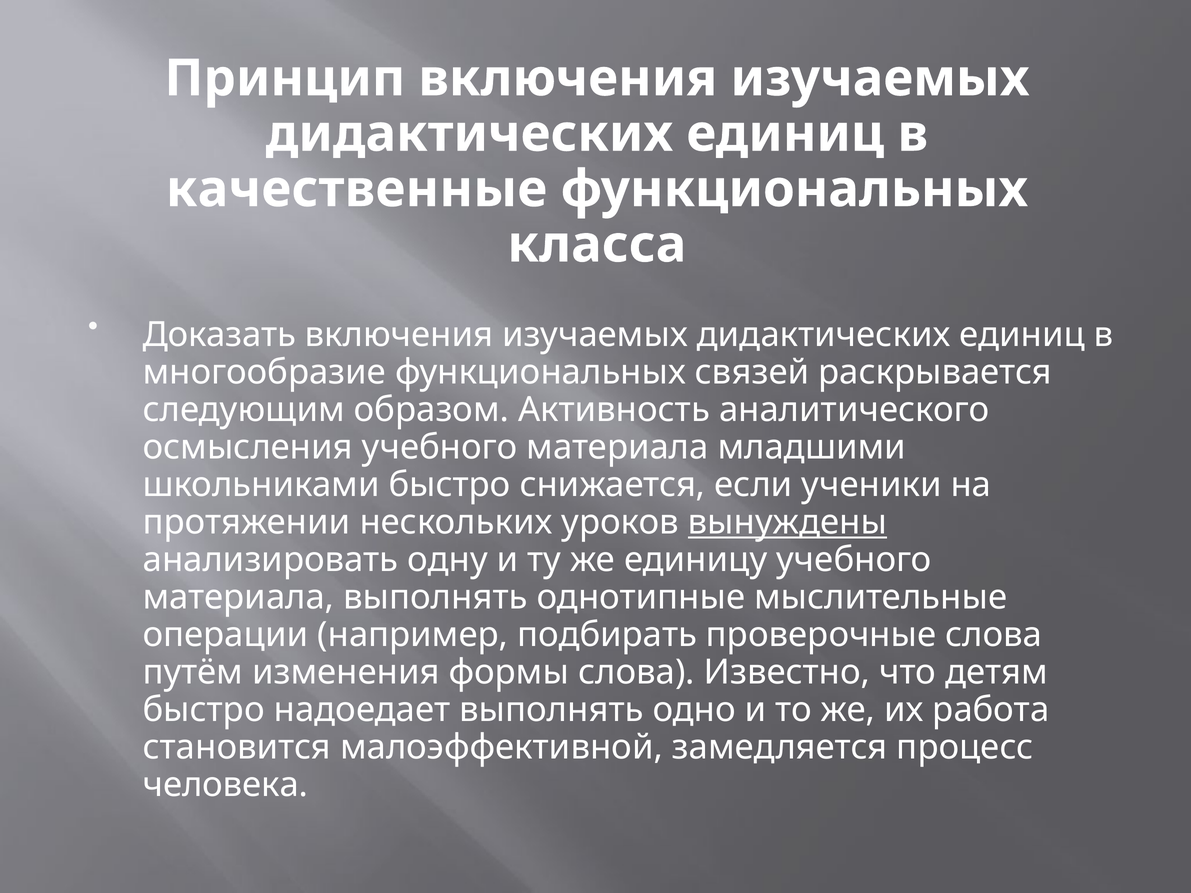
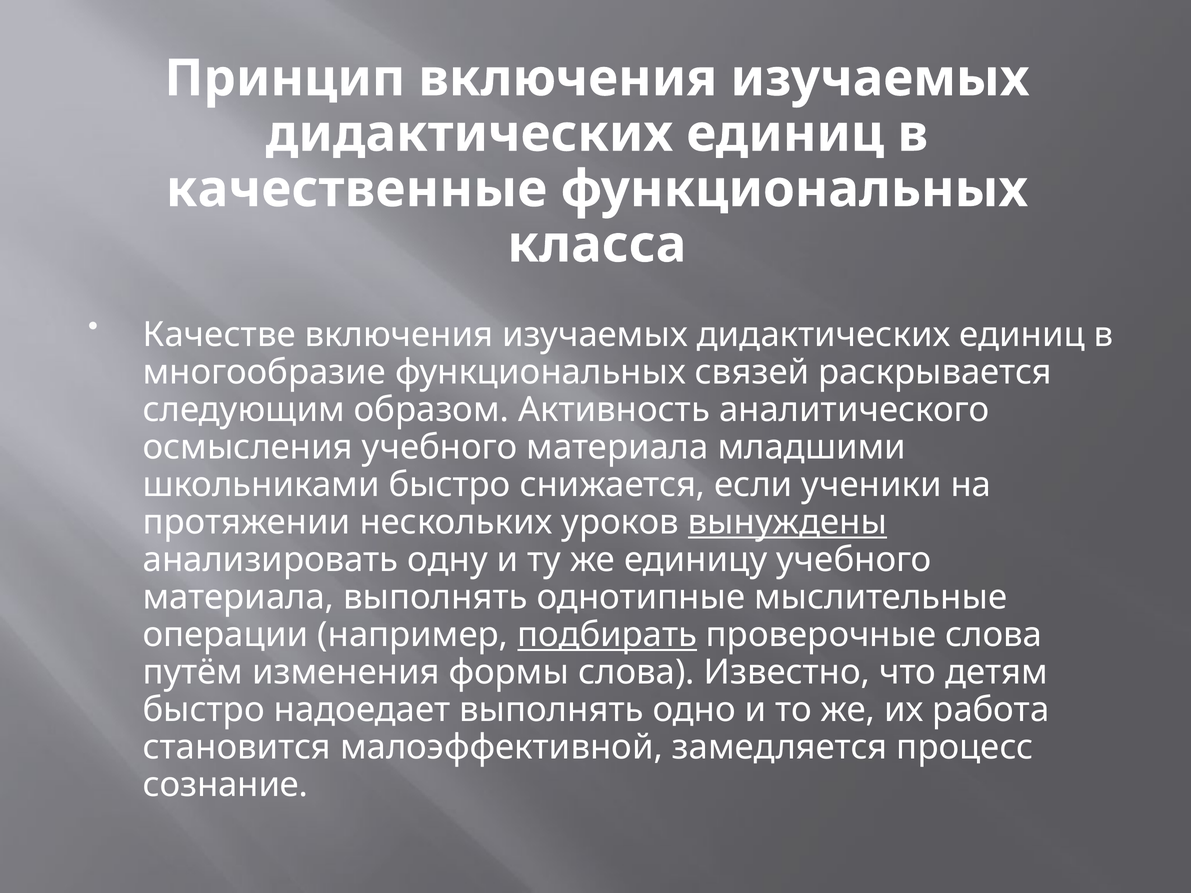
Доказать: Доказать -> Качестве
подбирать underline: none -> present
человека: человека -> сознание
